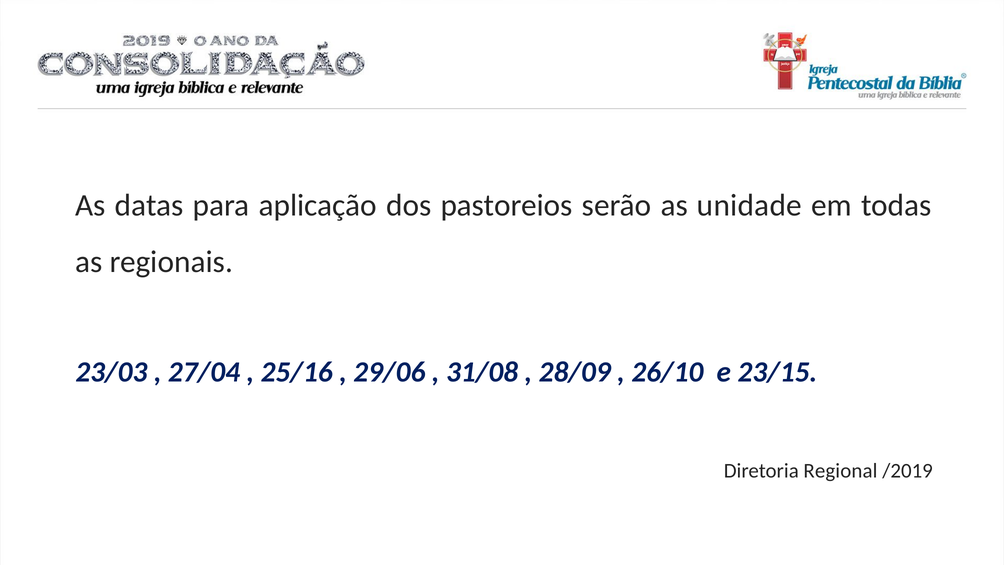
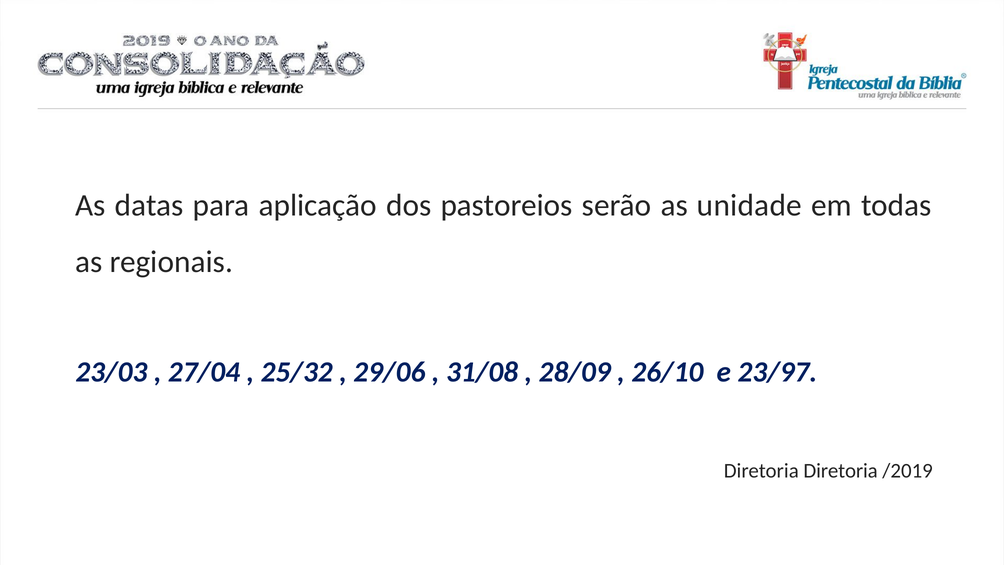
25/16: 25/16 -> 25/32
23/15: 23/15 -> 23/97
Diretoria Regional: Regional -> Diretoria
